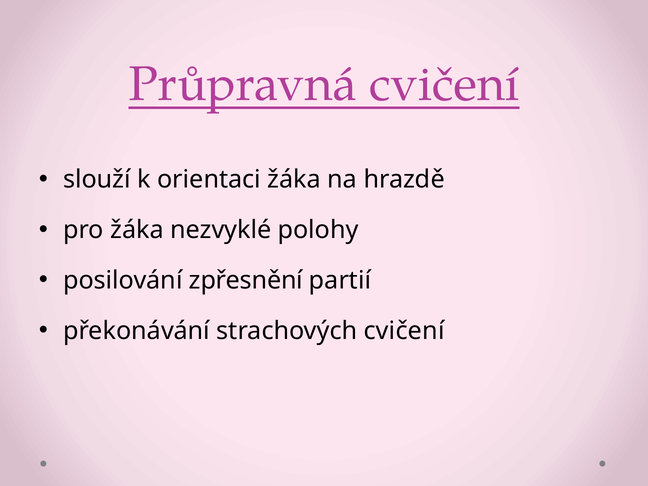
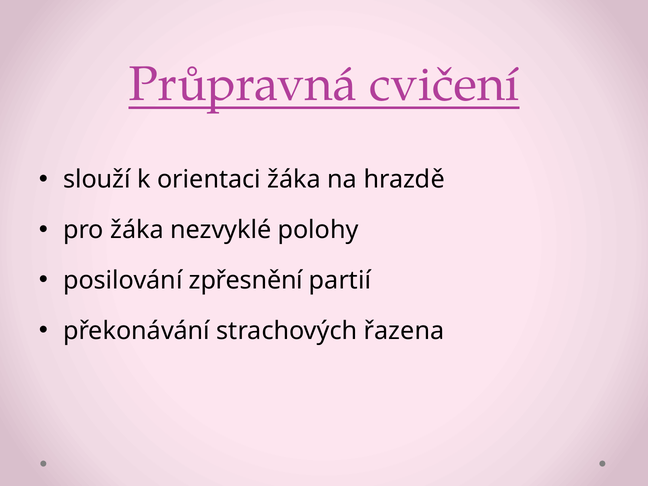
strachových cvičení: cvičení -> řazena
